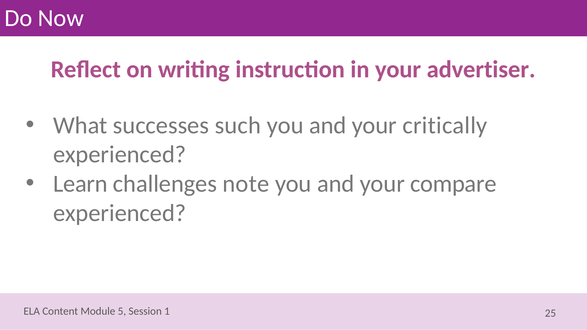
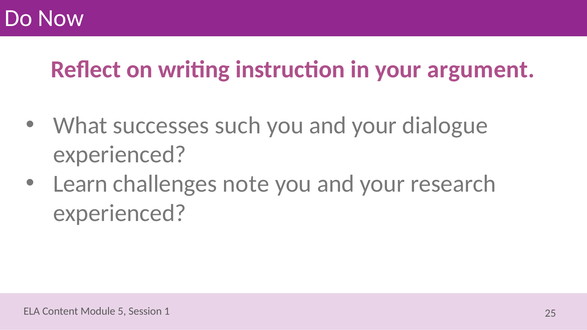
advertiser: advertiser -> argument
critically: critically -> dialogue
compare: compare -> research
